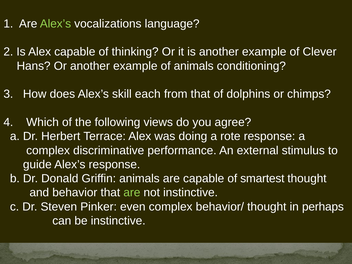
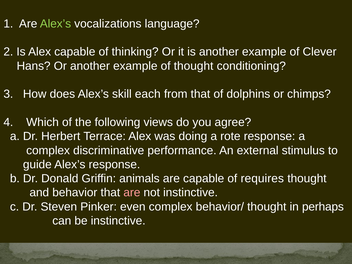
of animals: animals -> thought
smartest: smartest -> requires
are at (132, 193) colour: light green -> pink
